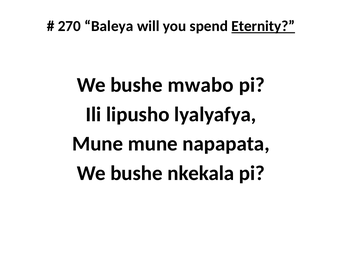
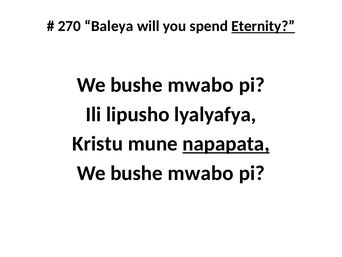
Mune at (98, 143): Mune -> Kristu
napapata underline: none -> present
nkekala at (201, 173): nkekala -> mwabo
